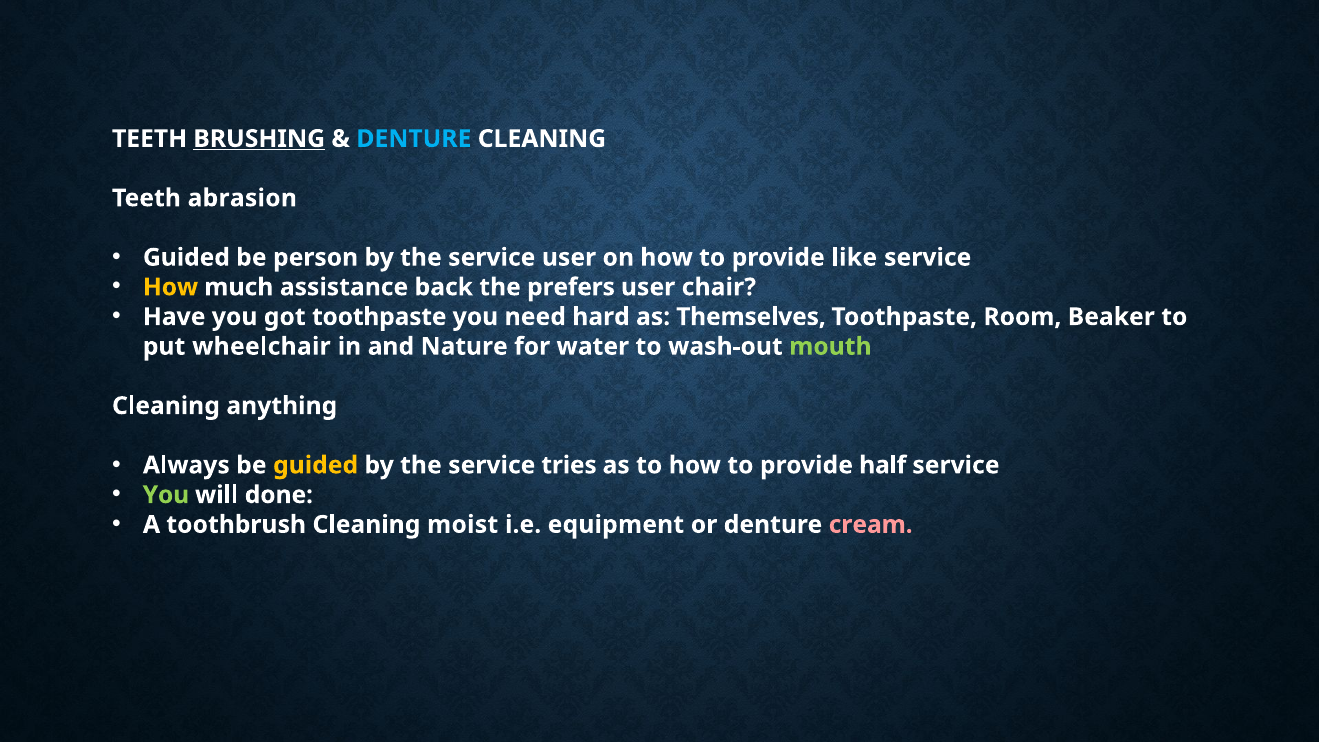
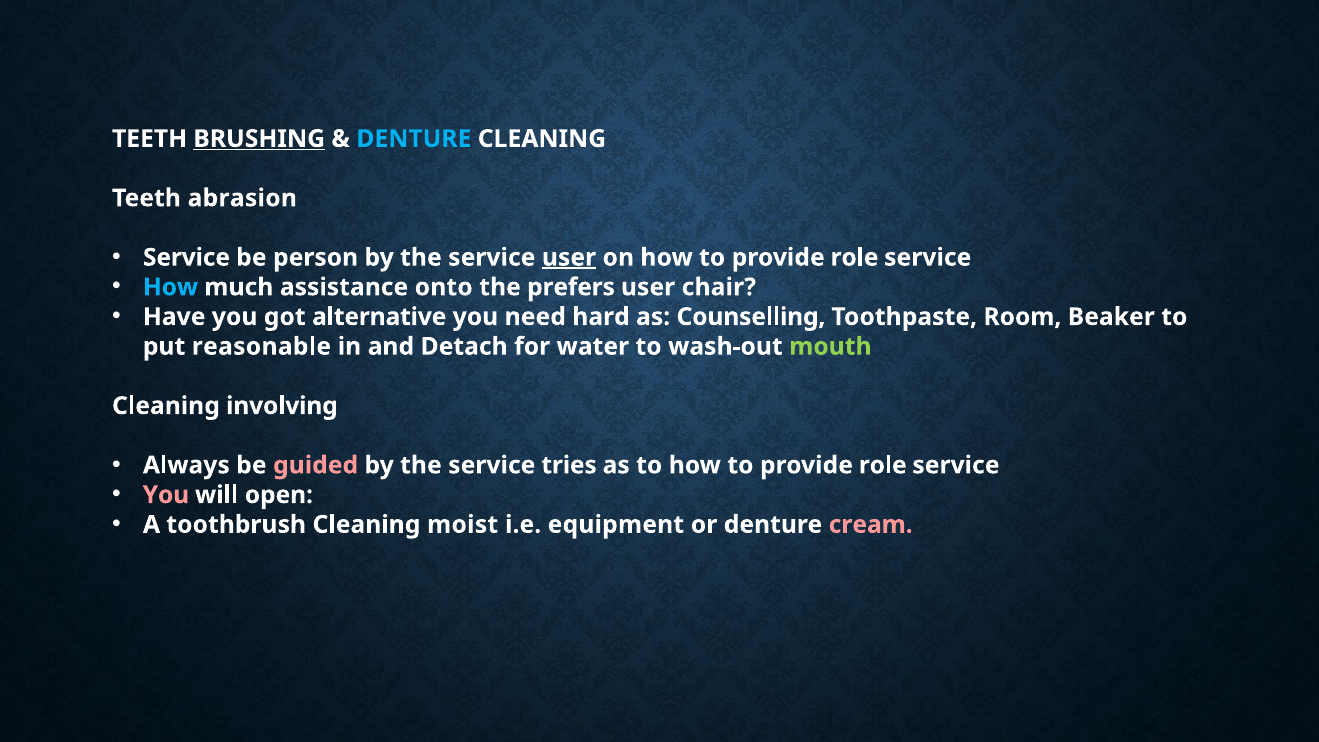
Guided at (186, 257): Guided -> Service
user at (569, 257) underline: none -> present
like at (854, 257): like -> role
How at (171, 287) colour: yellow -> light blue
back: back -> onto
got toothpaste: toothpaste -> alternative
Themselves: Themselves -> Counselling
wheelchair: wheelchair -> reasonable
Nature: Nature -> Detach
anything: anything -> involving
guided at (316, 465) colour: yellow -> pink
half at (883, 465): half -> role
You at (166, 495) colour: light green -> pink
done: done -> open
